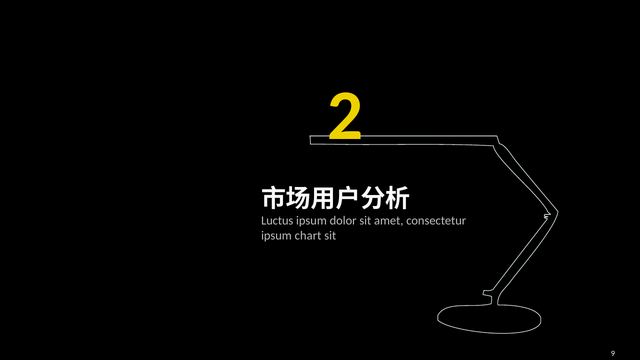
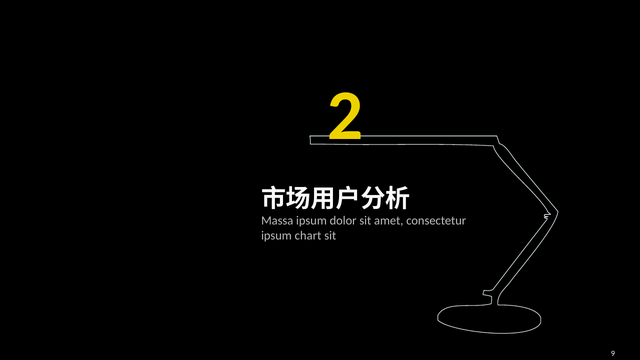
Luctus: Luctus -> Massa
